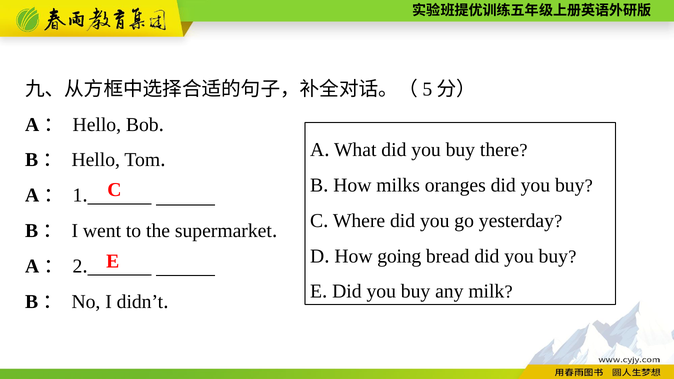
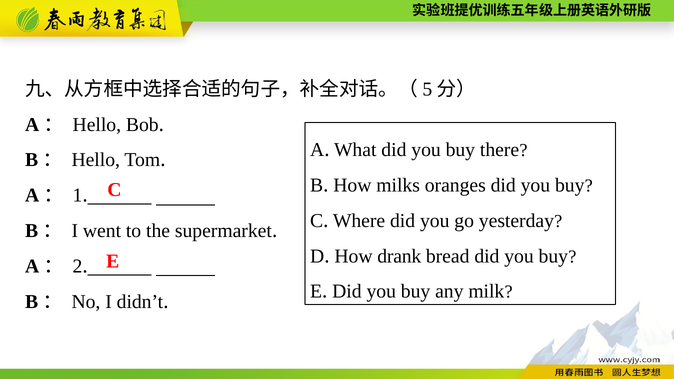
going: going -> drank
